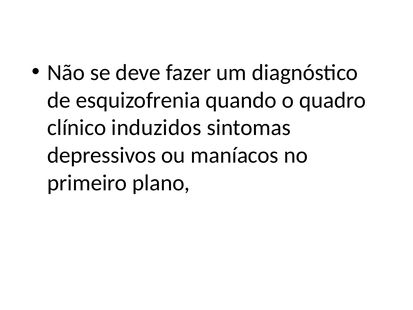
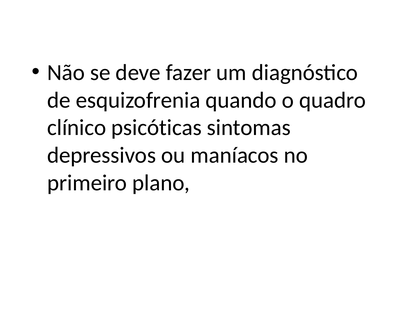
induzidos: induzidos -> psicóticas
